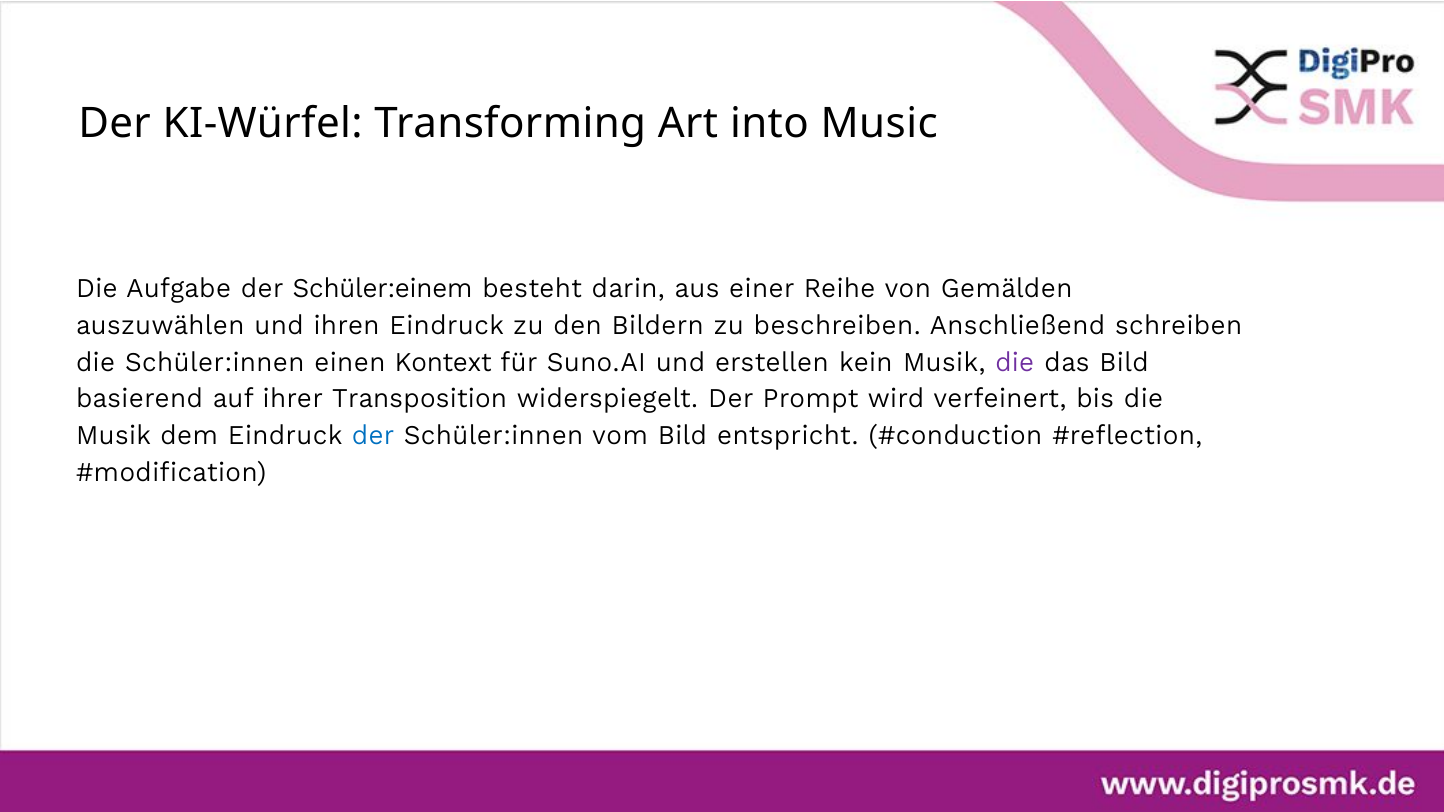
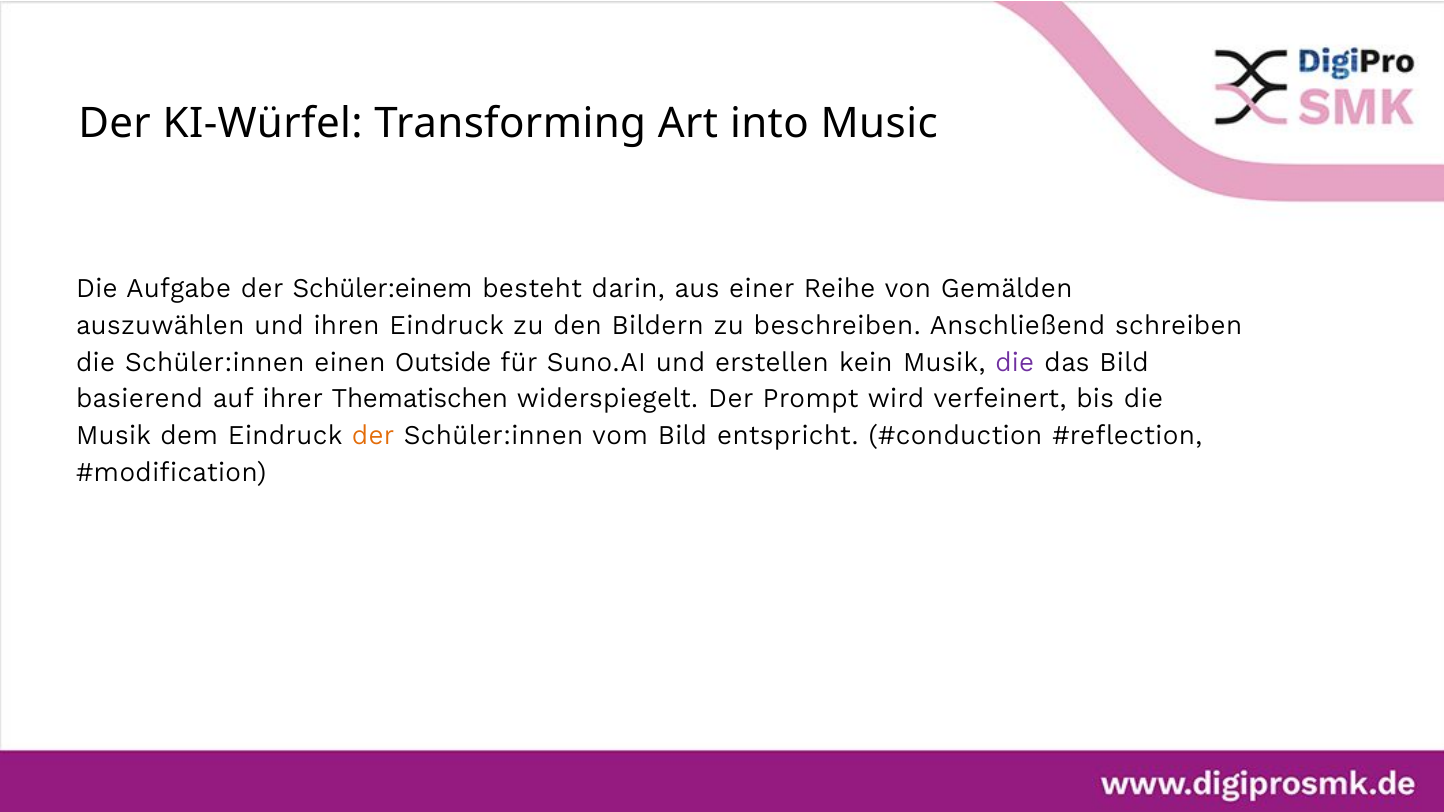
Kontext: Kontext -> Outside
Transposition: Transposition -> Thematischen
der at (373, 436) colour: blue -> orange
